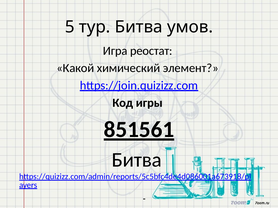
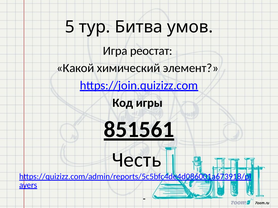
Битва at (137, 160): Битва -> Честь
